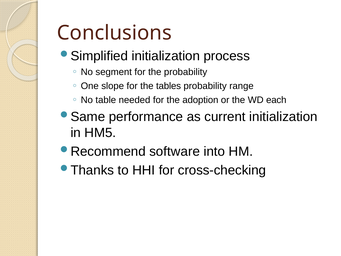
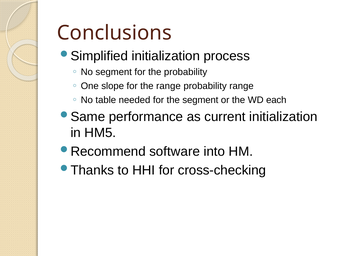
the tables: tables -> range
the adoption: adoption -> segment
